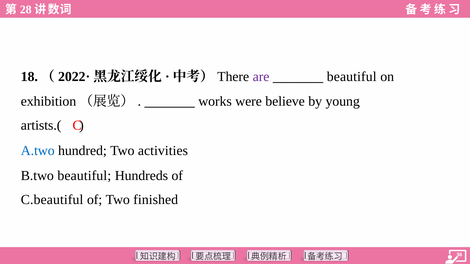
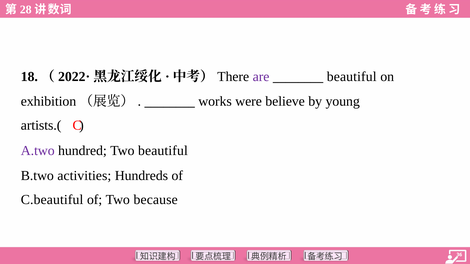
A.two colour: blue -> purple
Two activities: activities -> beautiful
B.two beautiful: beautiful -> activities
finished: finished -> because
